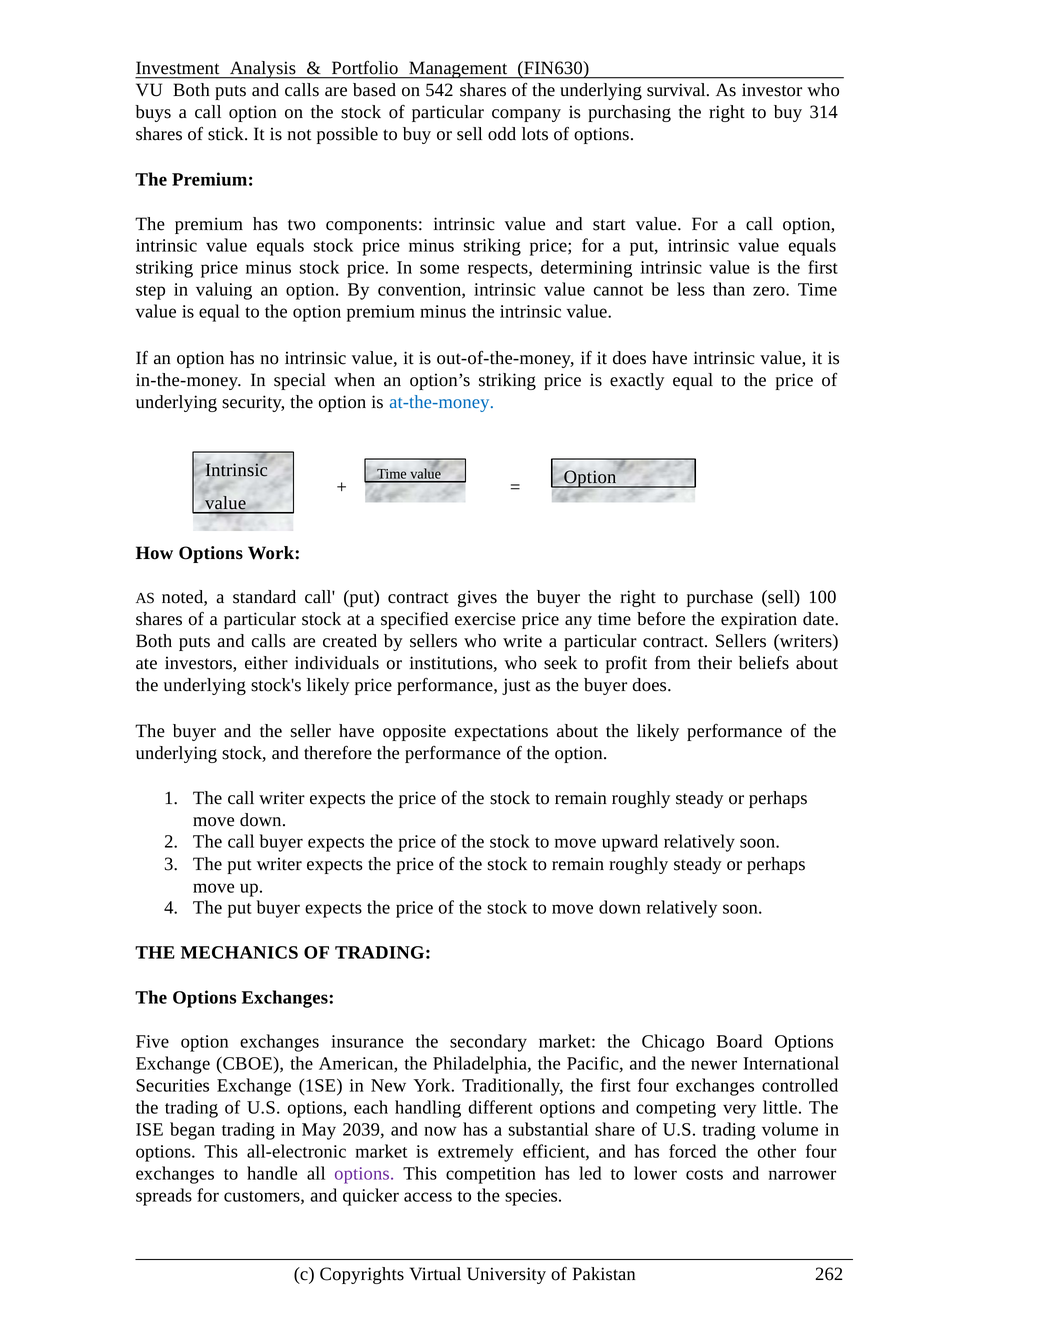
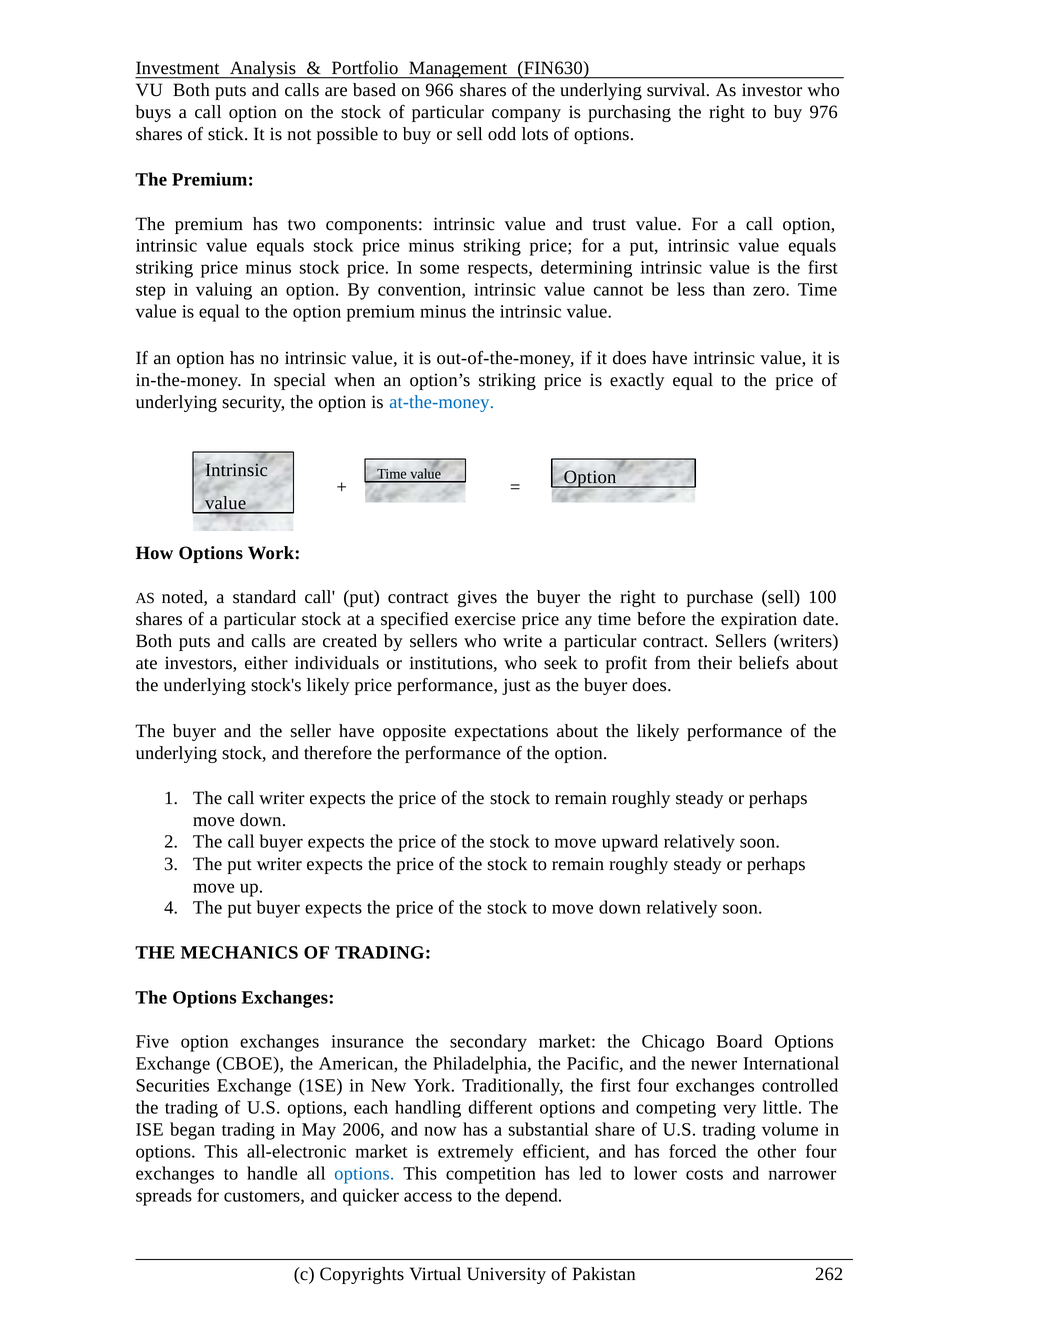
542: 542 -> 966
314: 314 -> 976
start: start -> trust
2039: 2039 -> 2006
options at (364, 1174) colour: purple -> blue
species: species -> depend
